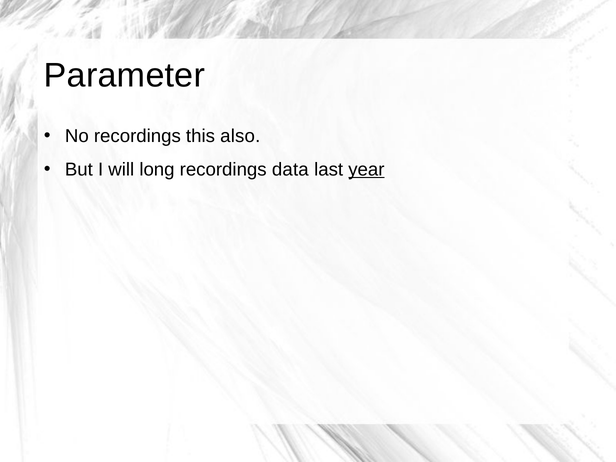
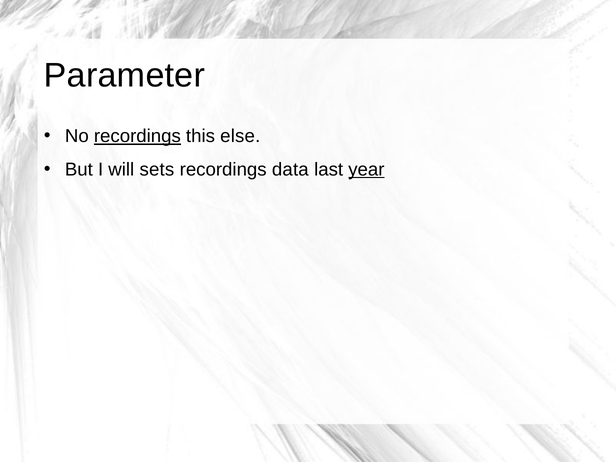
recordings at (137, 136) underline: none -> present
also: also -> else
long: long -> sets
